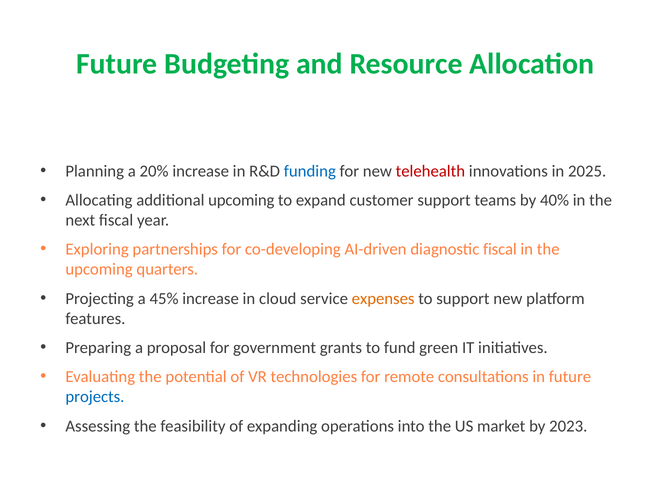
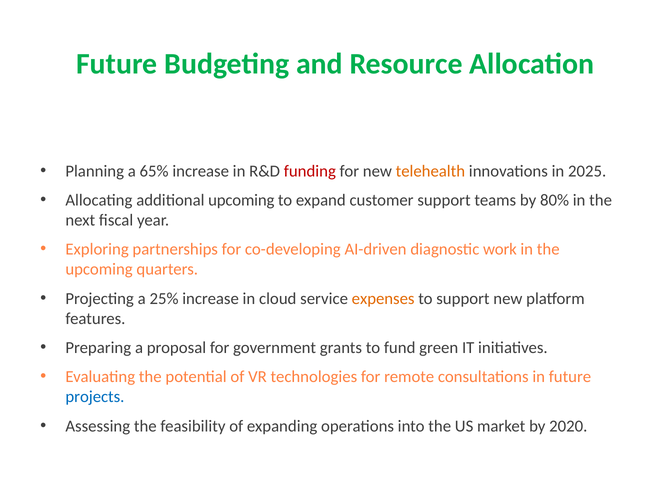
20%: 20% -> 65%
funding colour: blue -> red
telehealth colour: red -> orange
40%: 40% -> 80%
diagnostic fiscal: fiscal -> work
45%: 45% -> 25%
2023: 2023 -> 2020
